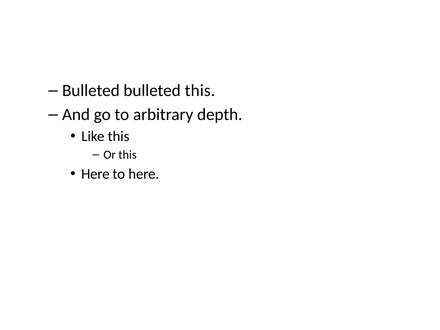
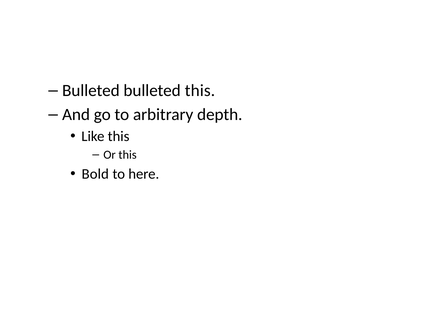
Here at (95, 174): Here -> Bold
